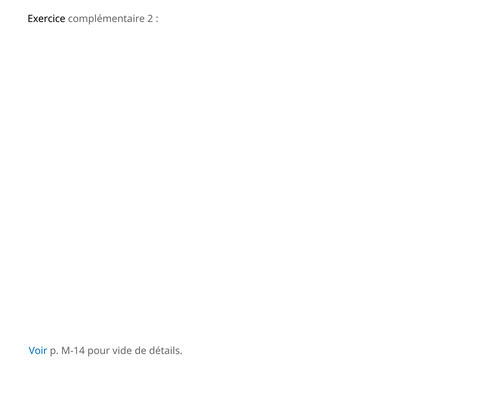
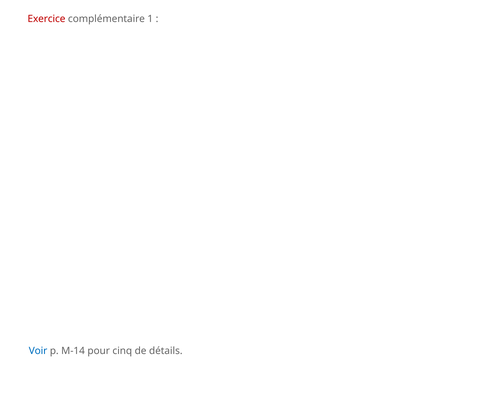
Exercice colour: black -> red
2: 2 -> 1
vide: vide -> cinq
